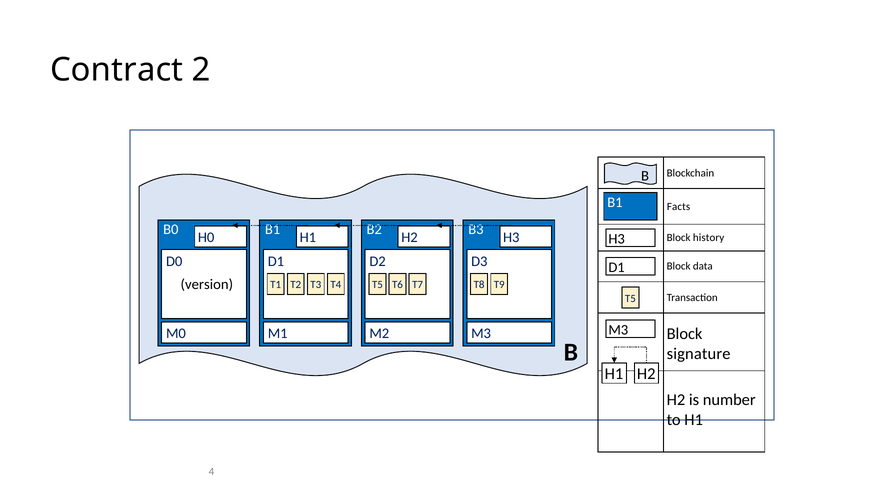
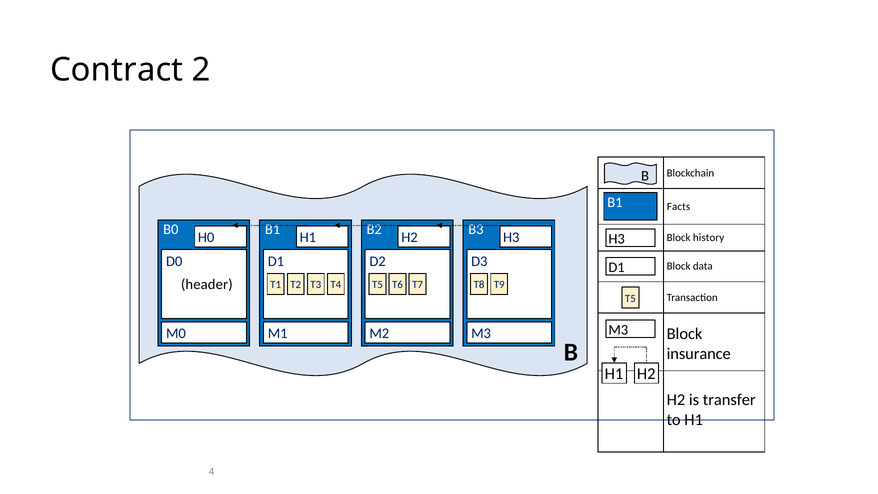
version: version -> header
signature: signature -> insurance
number: number -> transfer
